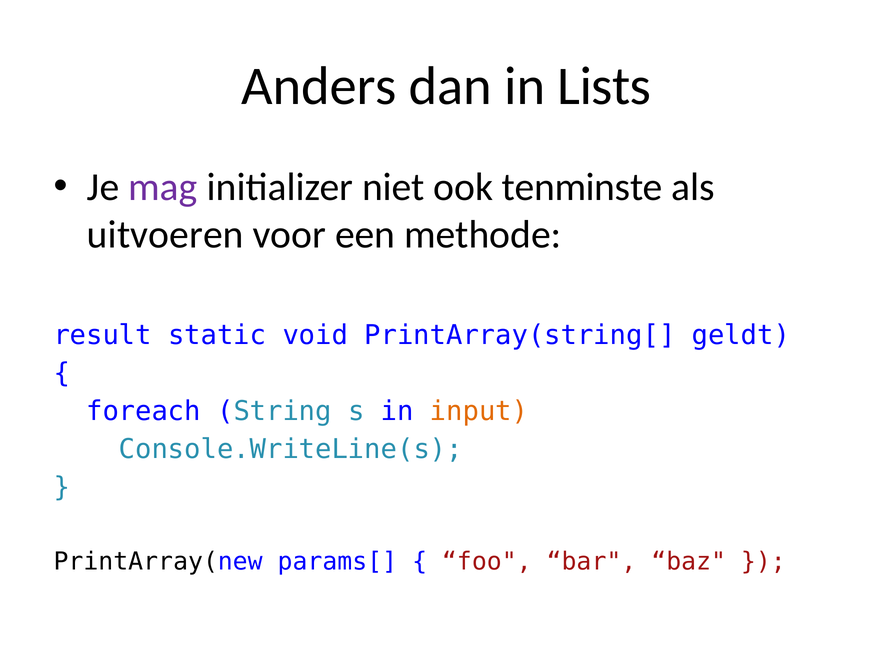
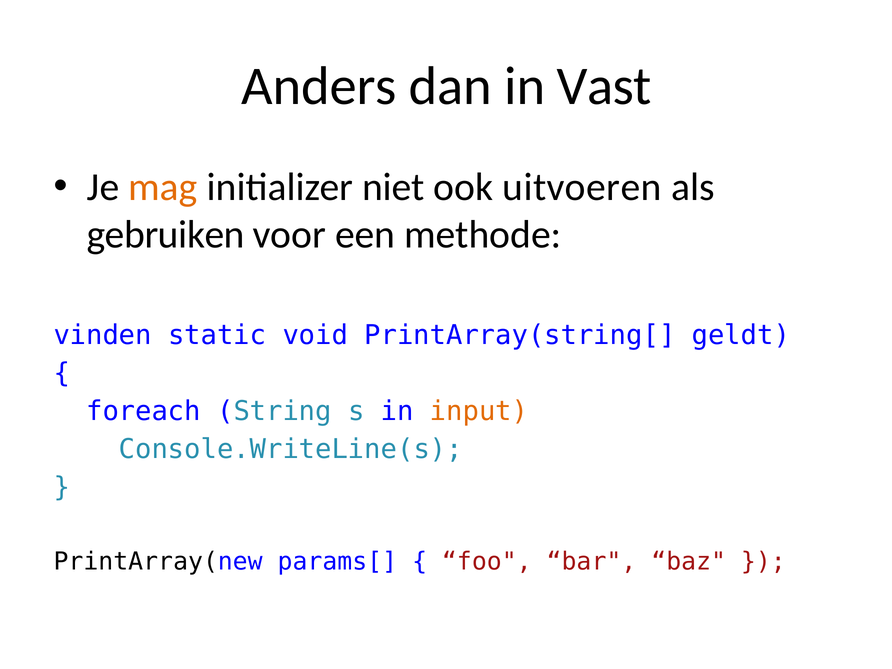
Lists: Lists -> Vast
mag colour: purple -> orange
tenminste: tenminste -> uitvoeren
uitvoeren: uitvoeren -> gebruiken
result: result -> vinden
